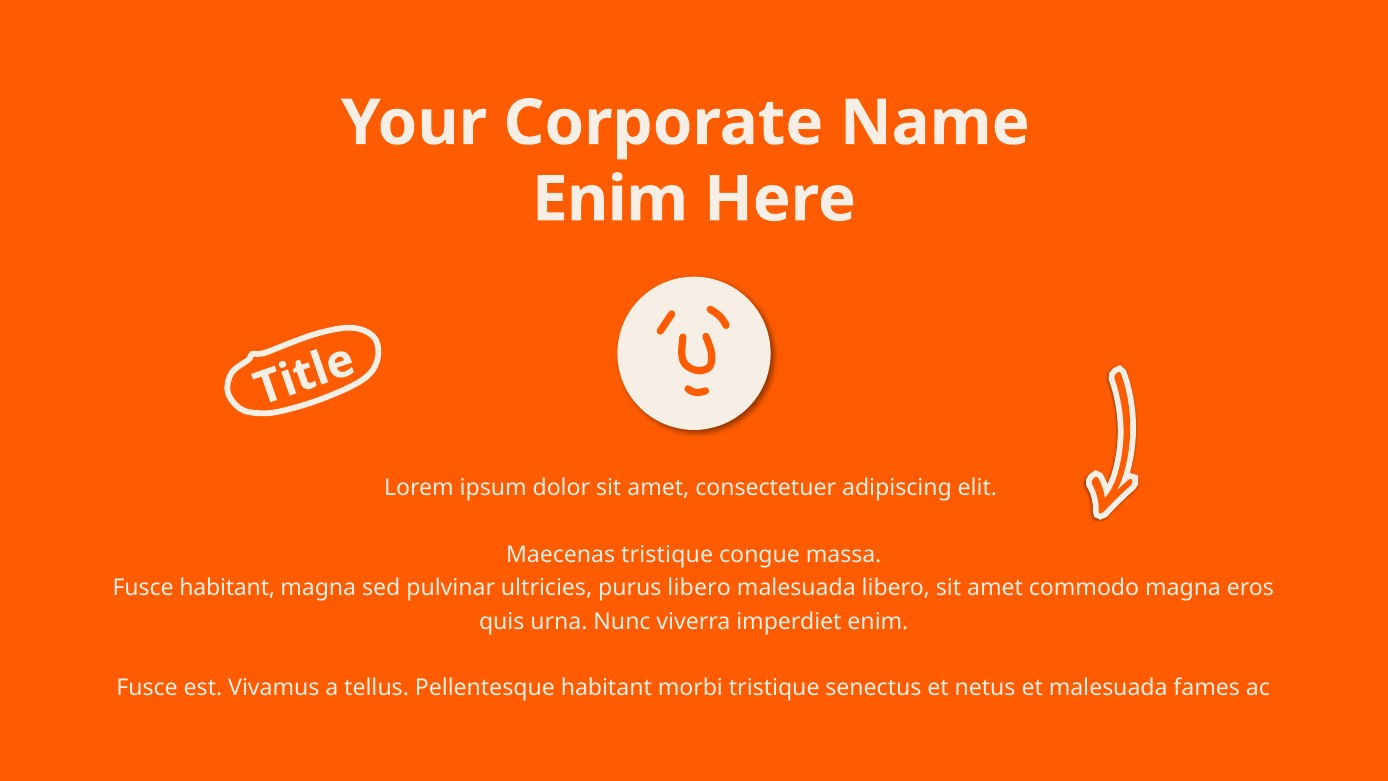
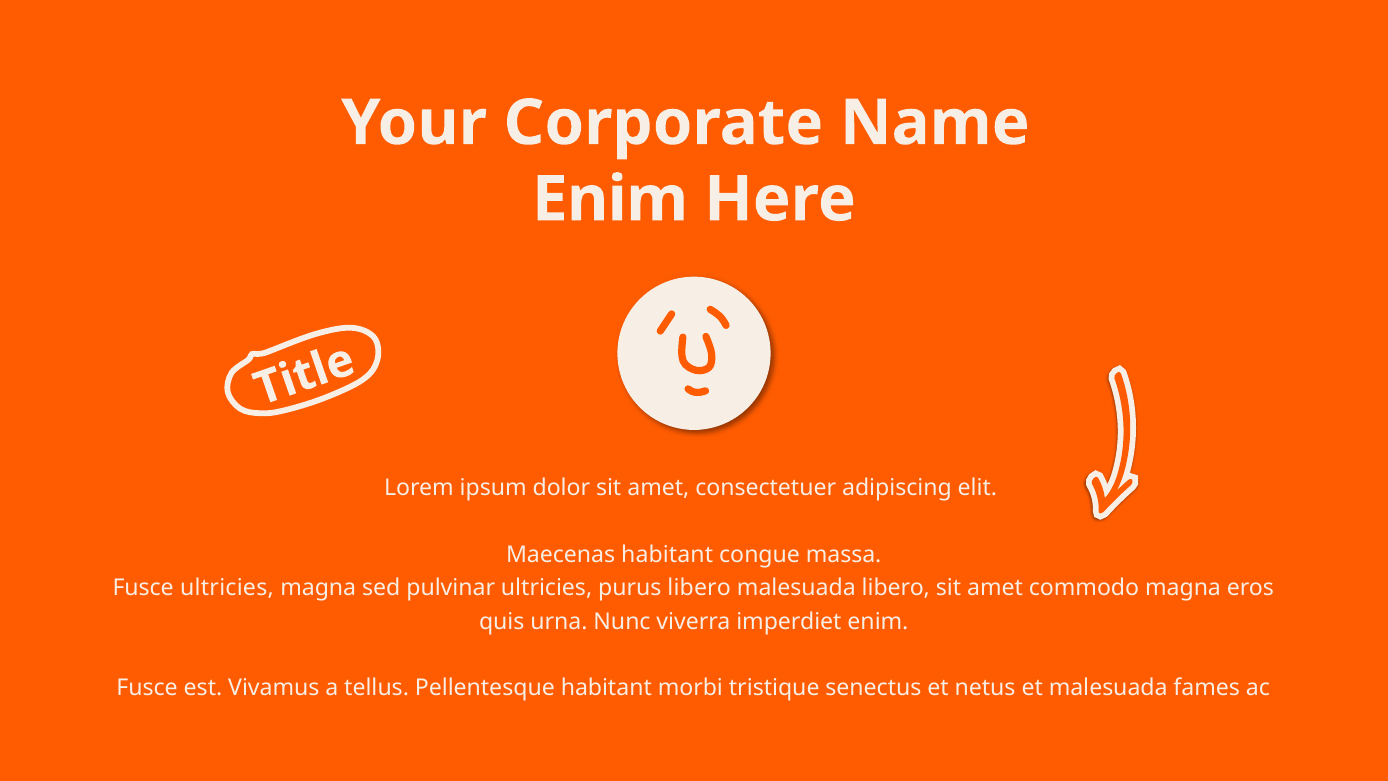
Maecenas tristique: tristique -> habitant
Fusce habitant: habitant -> ultricies
